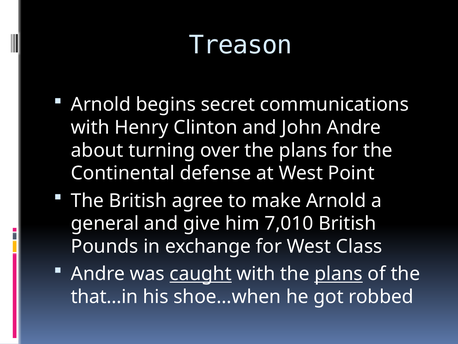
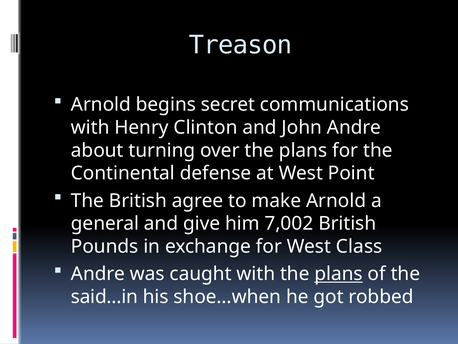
7,010: 7,010 -> 7,002
caught underline: present -> none
that…in: that…in -> said…in
